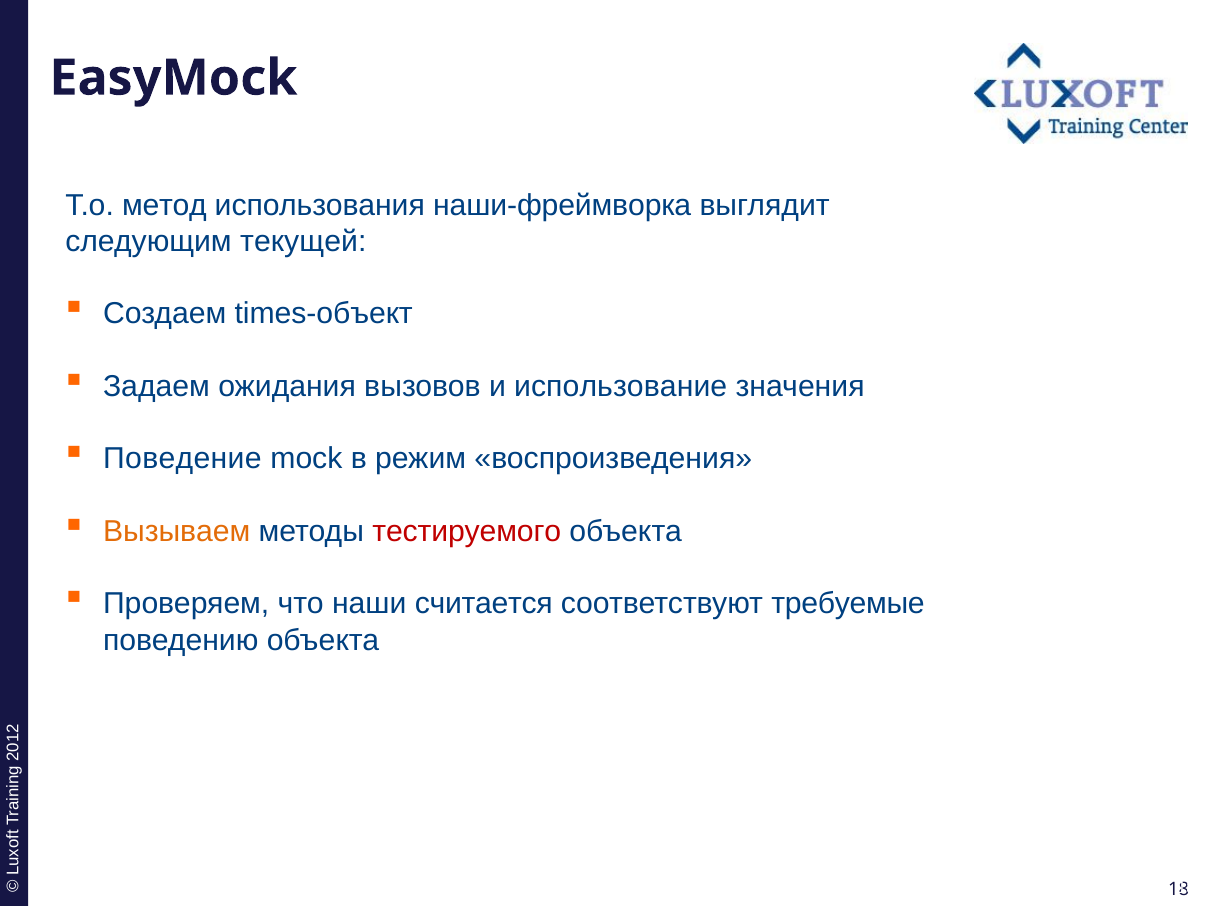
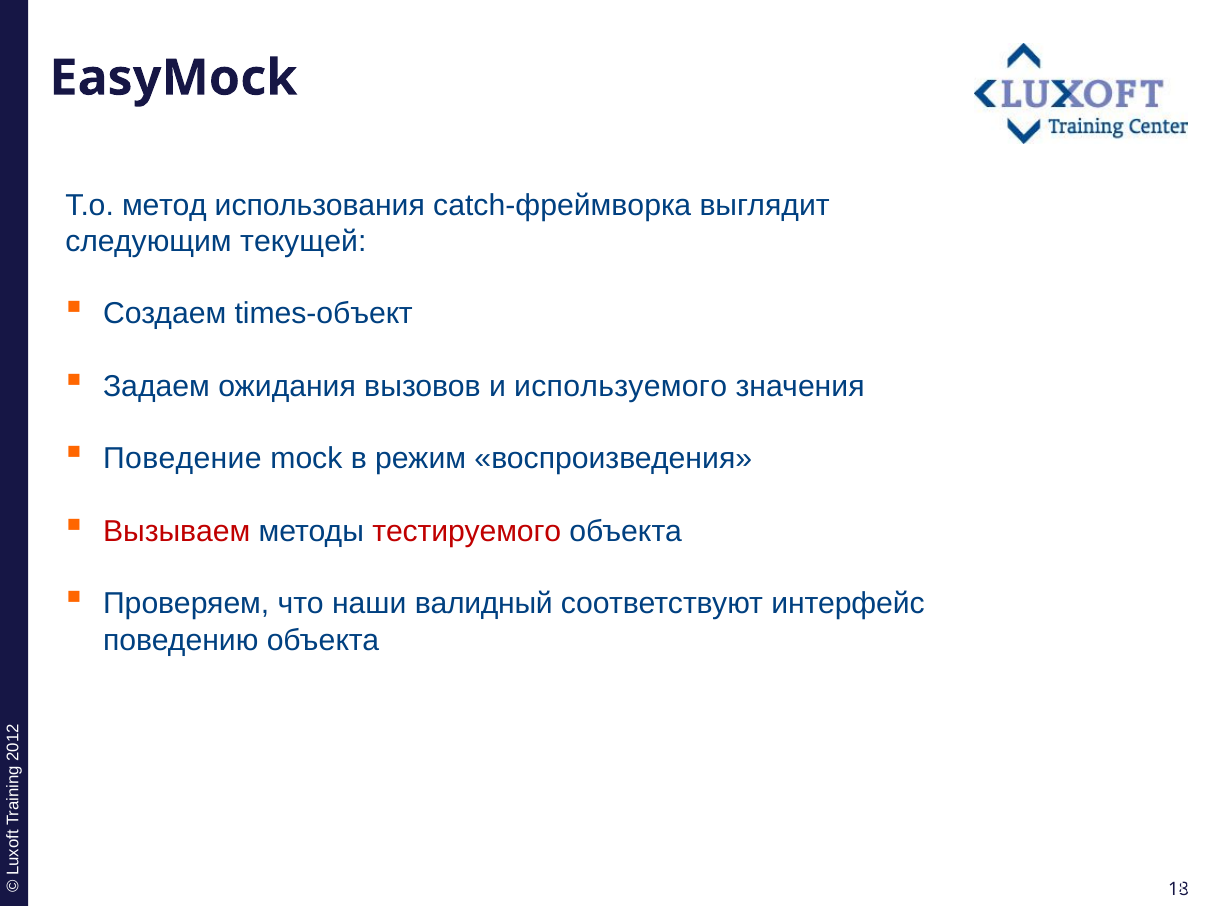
наши-фреймворка: наши-фреймворка -> catch-фреймворка
использование: использование -> используемого
Вызываем colour: orange -> red
считается: считается -> валидный
требуемые: требуемые -> интерфейс
